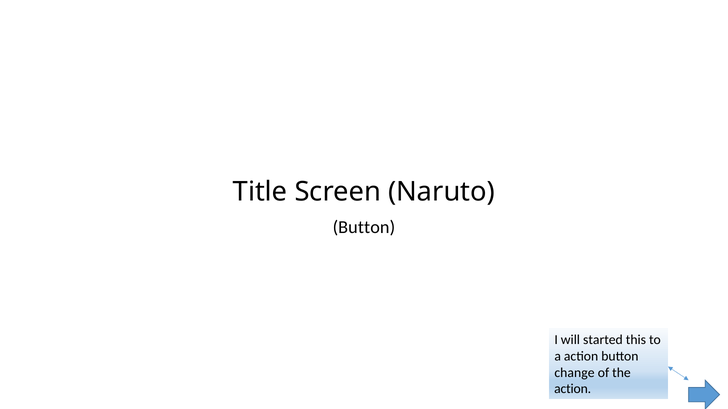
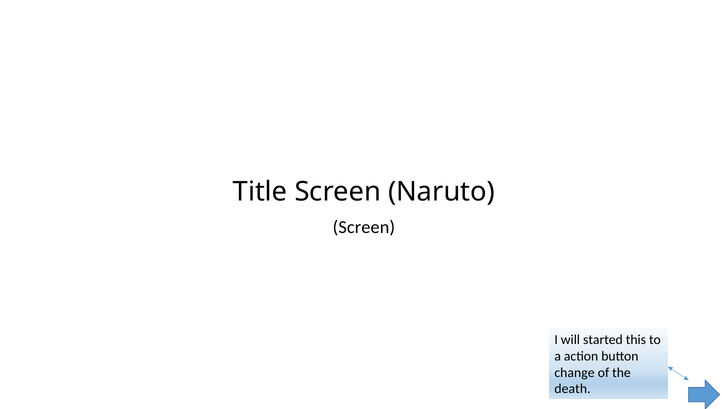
Button at (364, 228): Button -> Screen
action at (573, 389): action -> death
